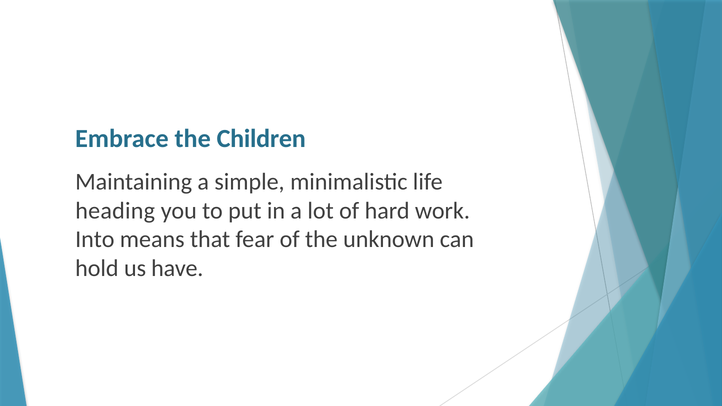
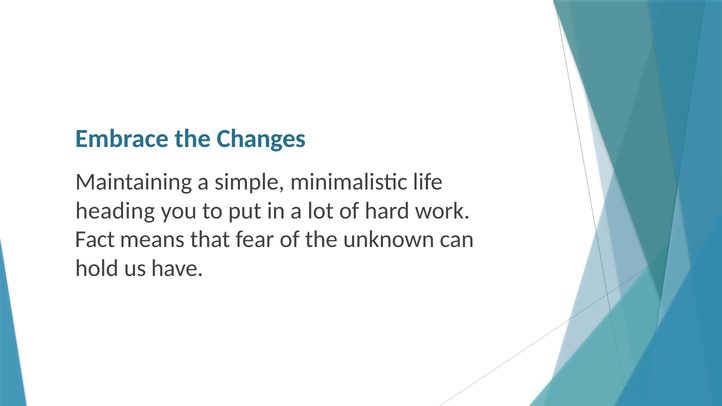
Children: Children -> Changes
Into: Into -> Fact
